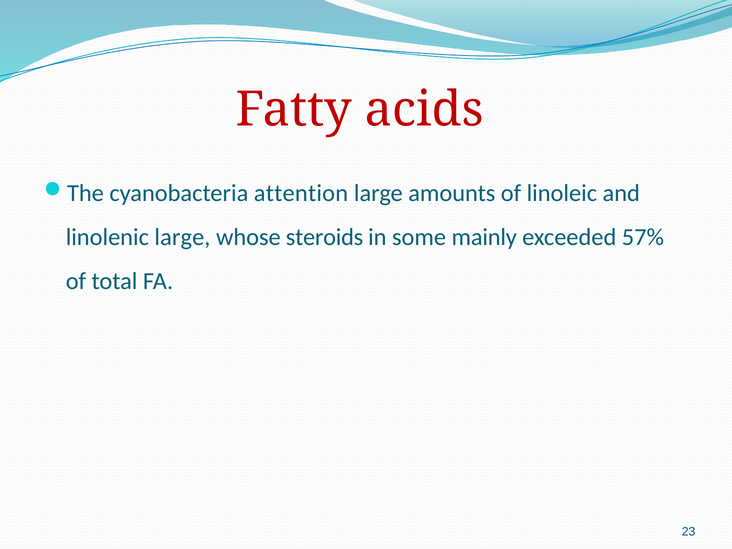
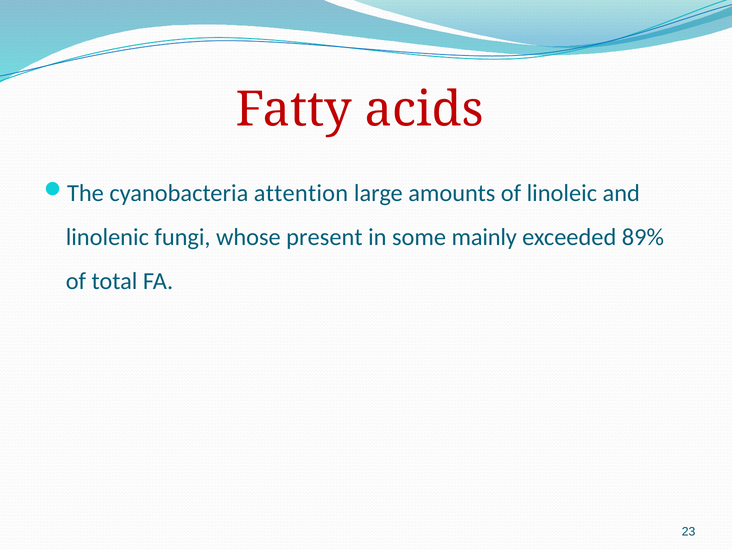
linolenic large: large -> fungi
steroids: steroids -> present
57%: 57% -> 89%
